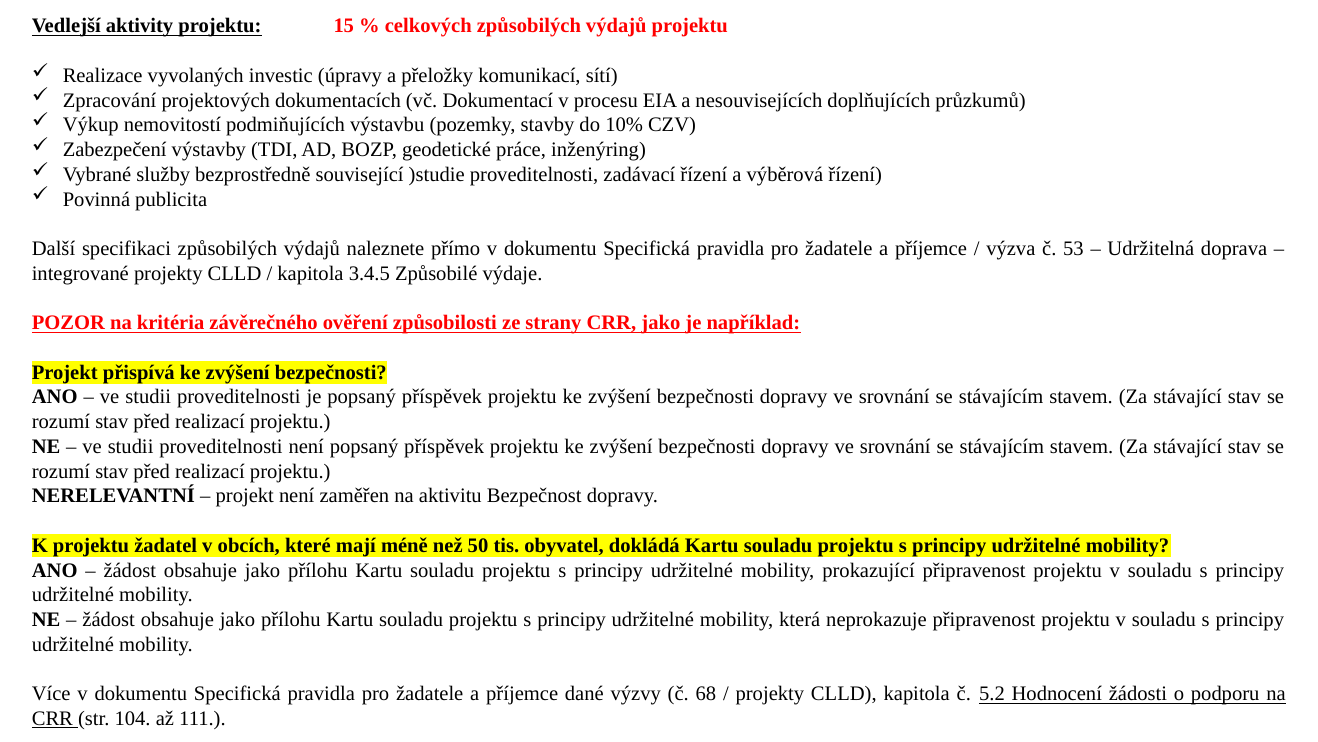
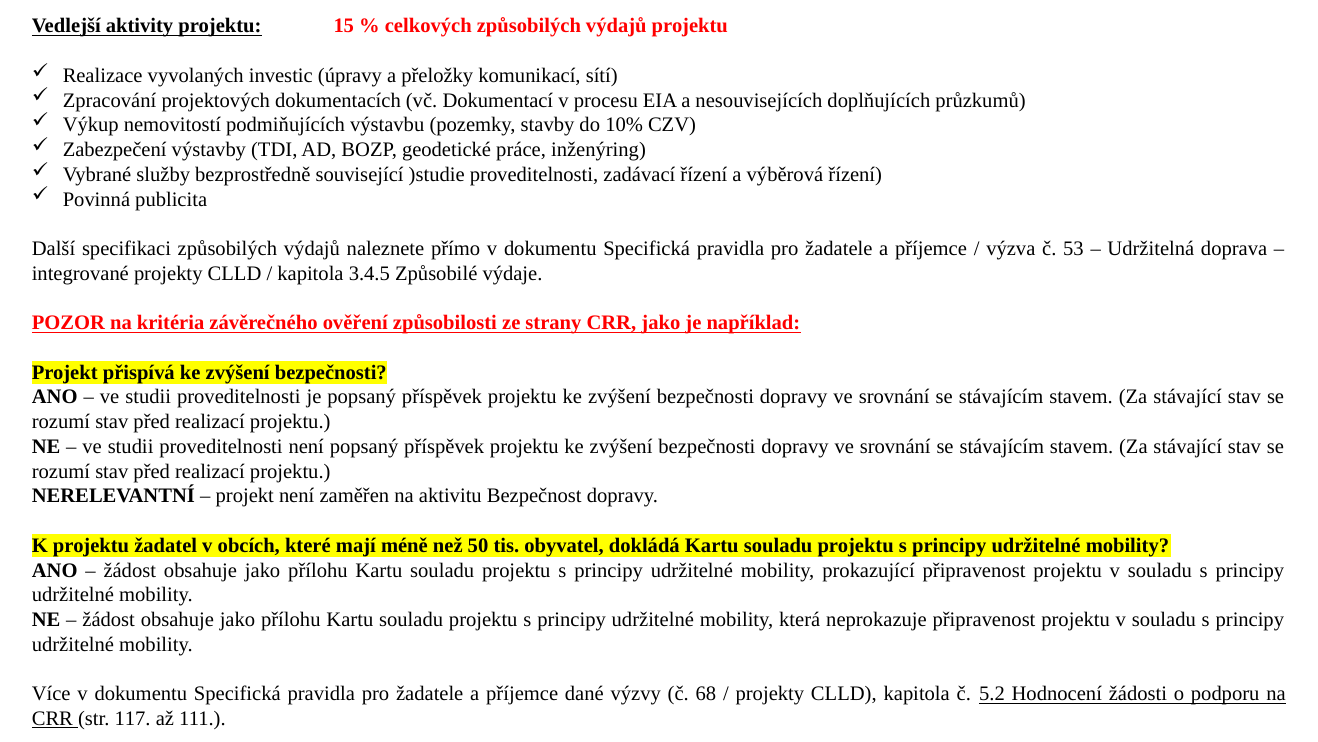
104: 104 -> 117
